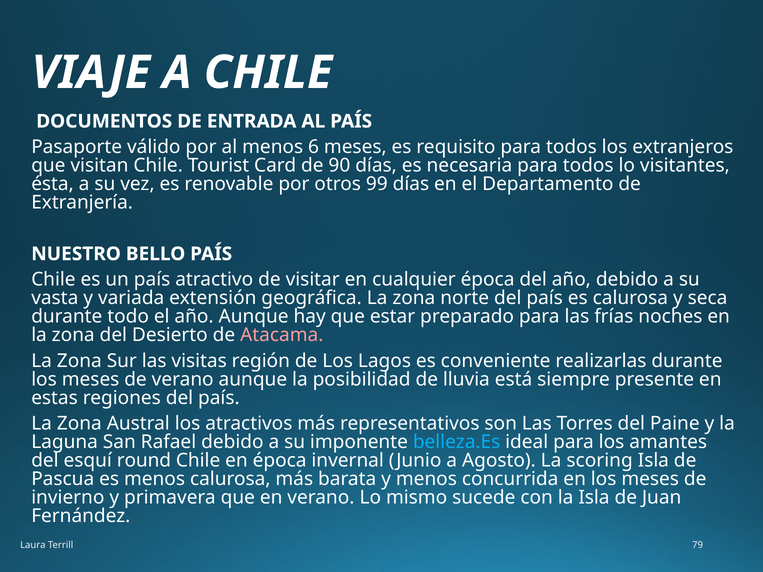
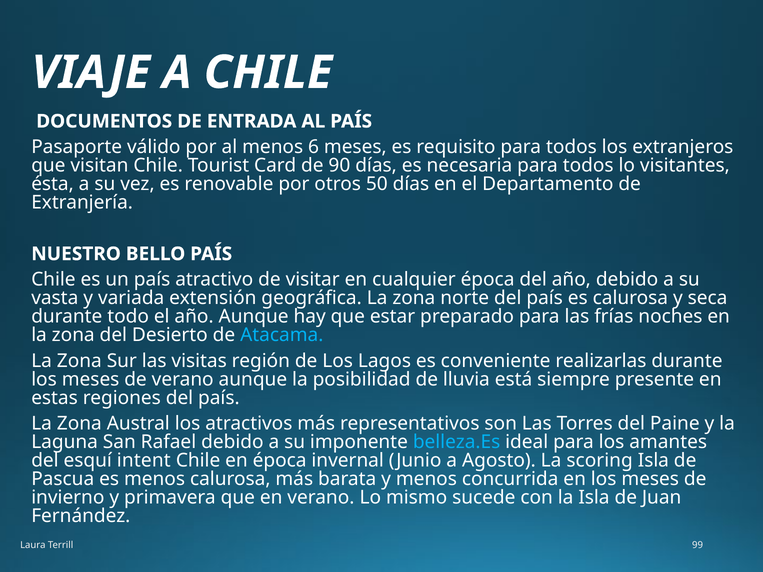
99: 99 -> 50
Atacama colour: pink -> light blue
round: round -> intent
79: 79 -> 99
